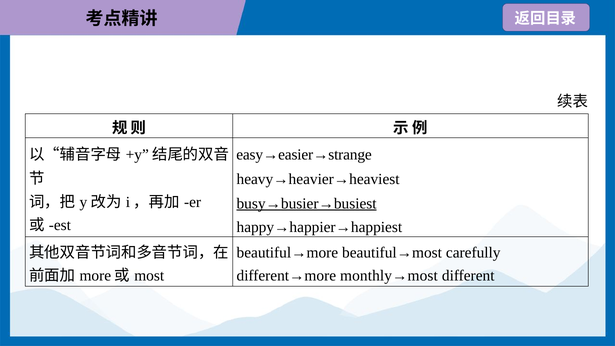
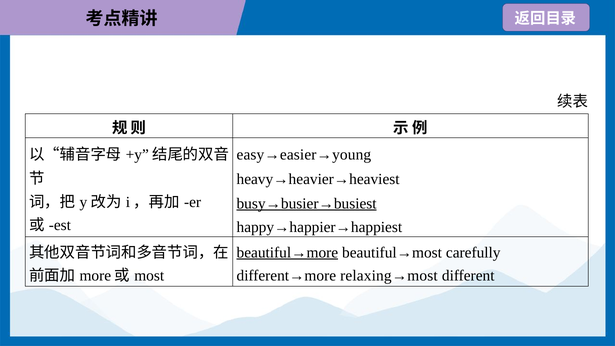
easy→easier→strange: easy→easier→strange -> easy→easier→young
beautiful→more underline: none -> present
monthly→most: monthly→most -> relaxing→most
